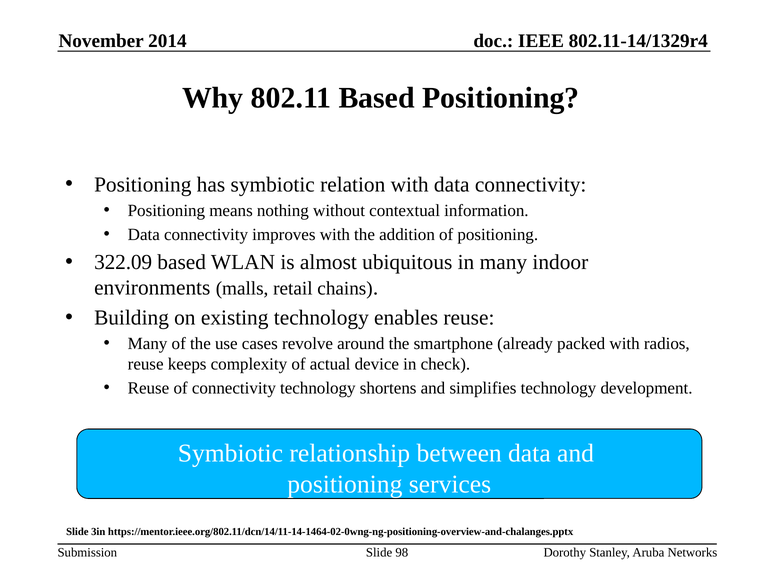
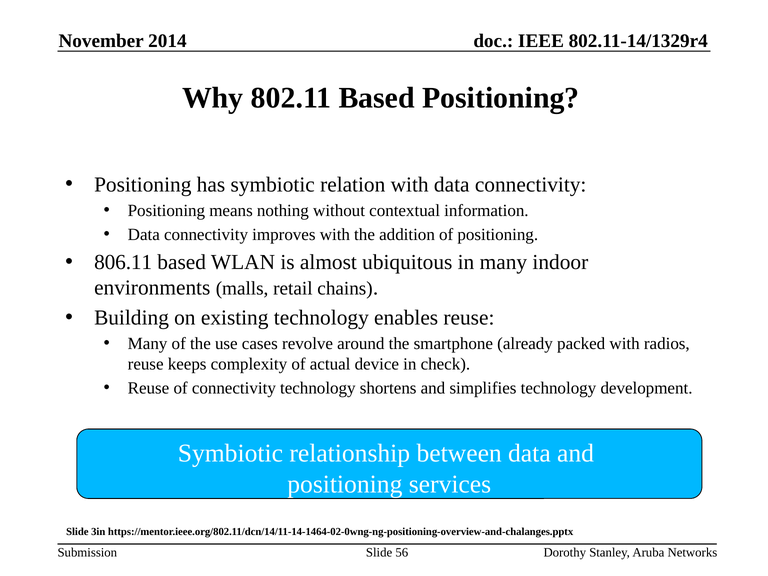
322.09: 322.09 -> 806.11
98: 98 -> 56
